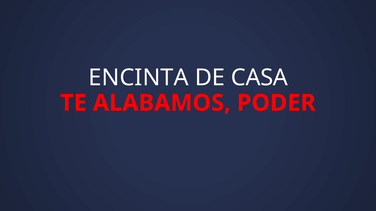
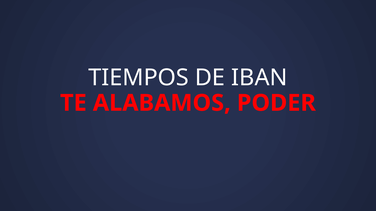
ENCINTA: ENCINTA -> TIEMPOS
CASA: CASA -> IBAN
